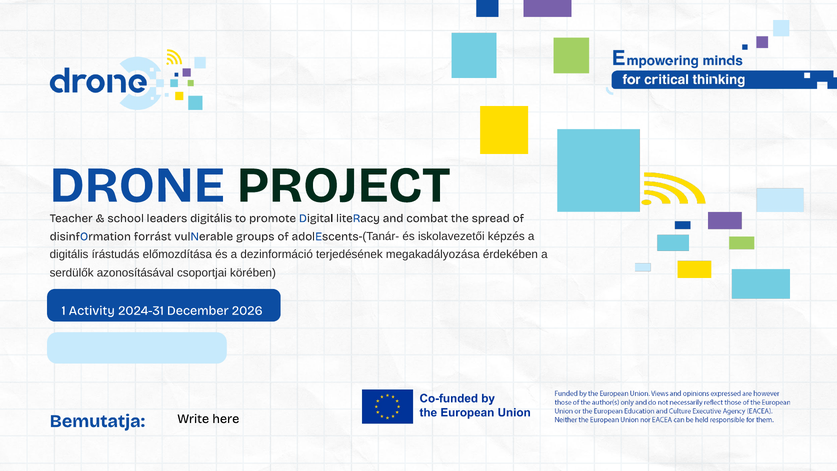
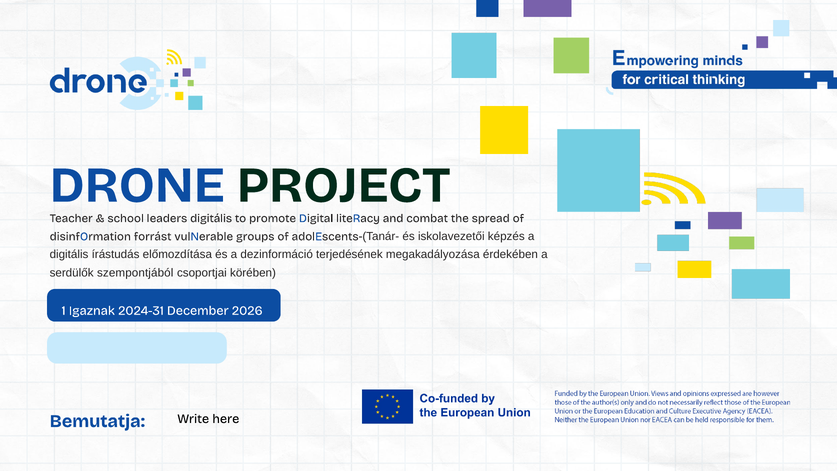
azonosításával: azonosításával -> szempontjából
Activity: Activity -> Igaznak
